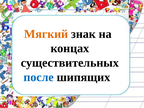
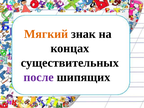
после colour: blue -> purple
